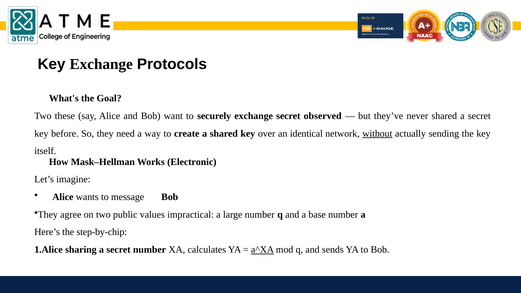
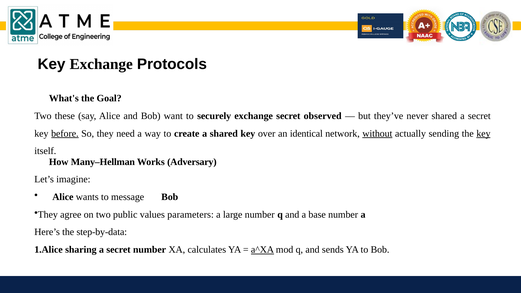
before underline: none -> present
key at (483, 134) underline: none -> present
Mask–Hellman: Mask–Hellman -> Many–Hellman
Electronic: Electronic -> Adversary
impractical: impractical -> parameters
step-by-chip: step-by-chip -> step-by-data
